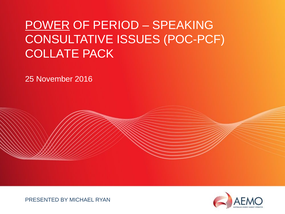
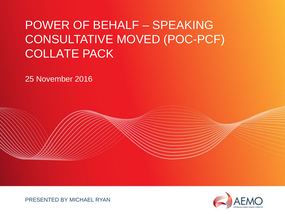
POWER underline: present -> none
PERIOD: PERIOD -> BEHALF
ISSUES: ISSUES -> MOVED
